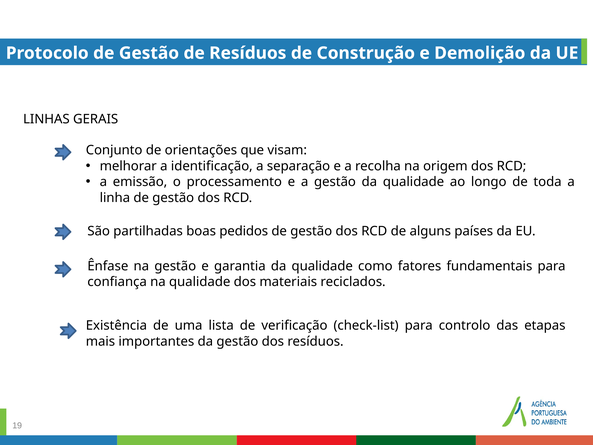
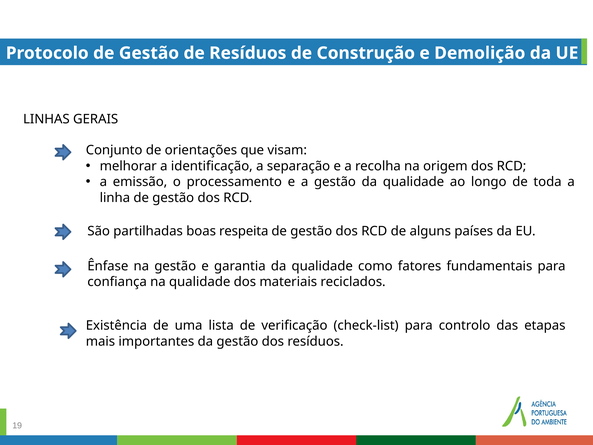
pedidos: pedidos -> respeita
